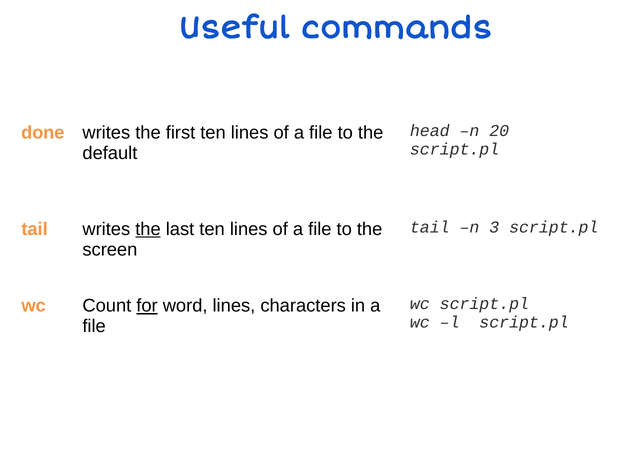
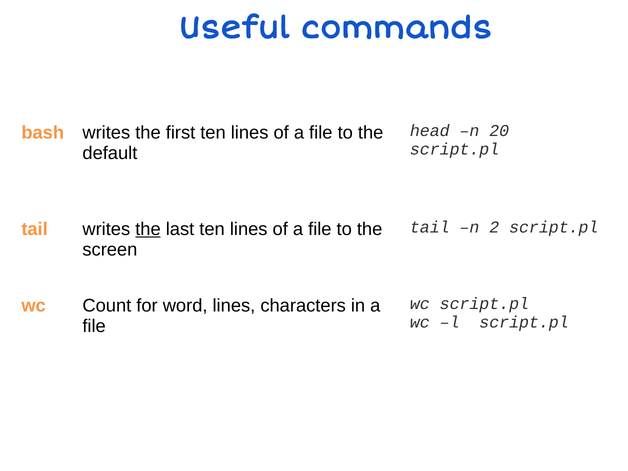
done: done -> bash
3: 3 -> 2
for underline: present -> none
